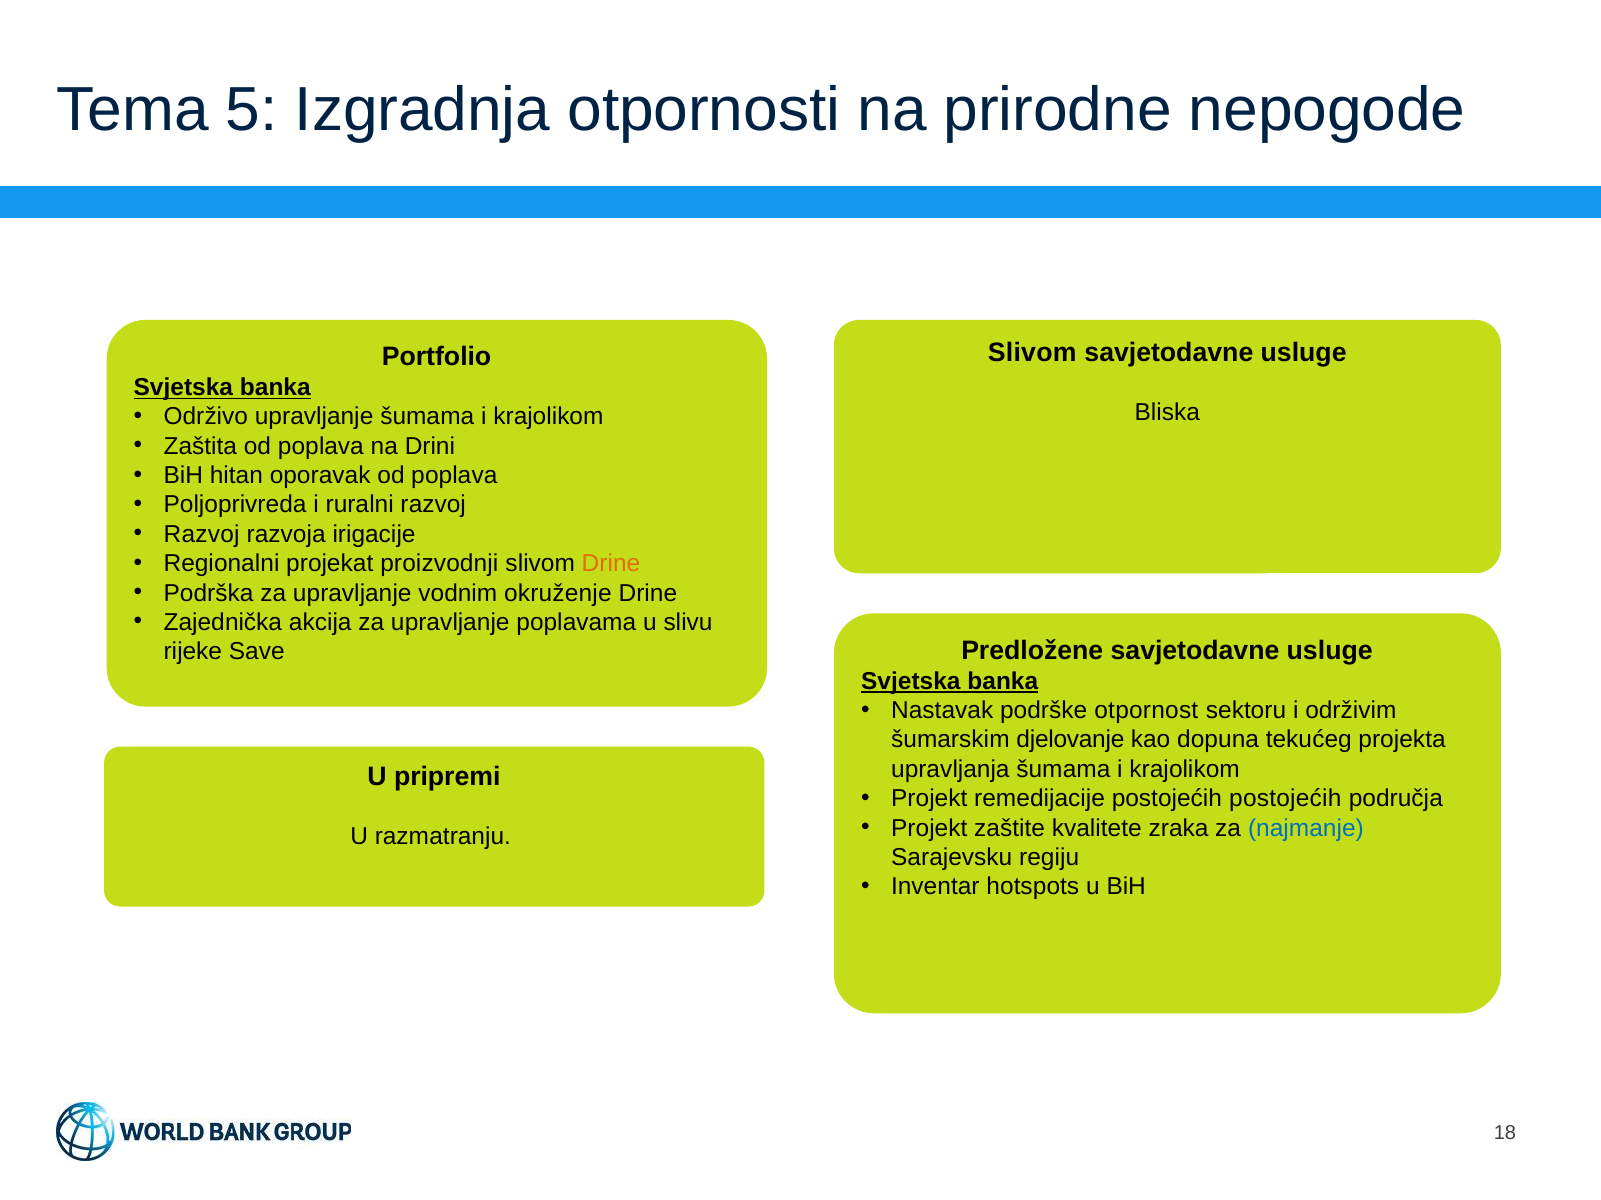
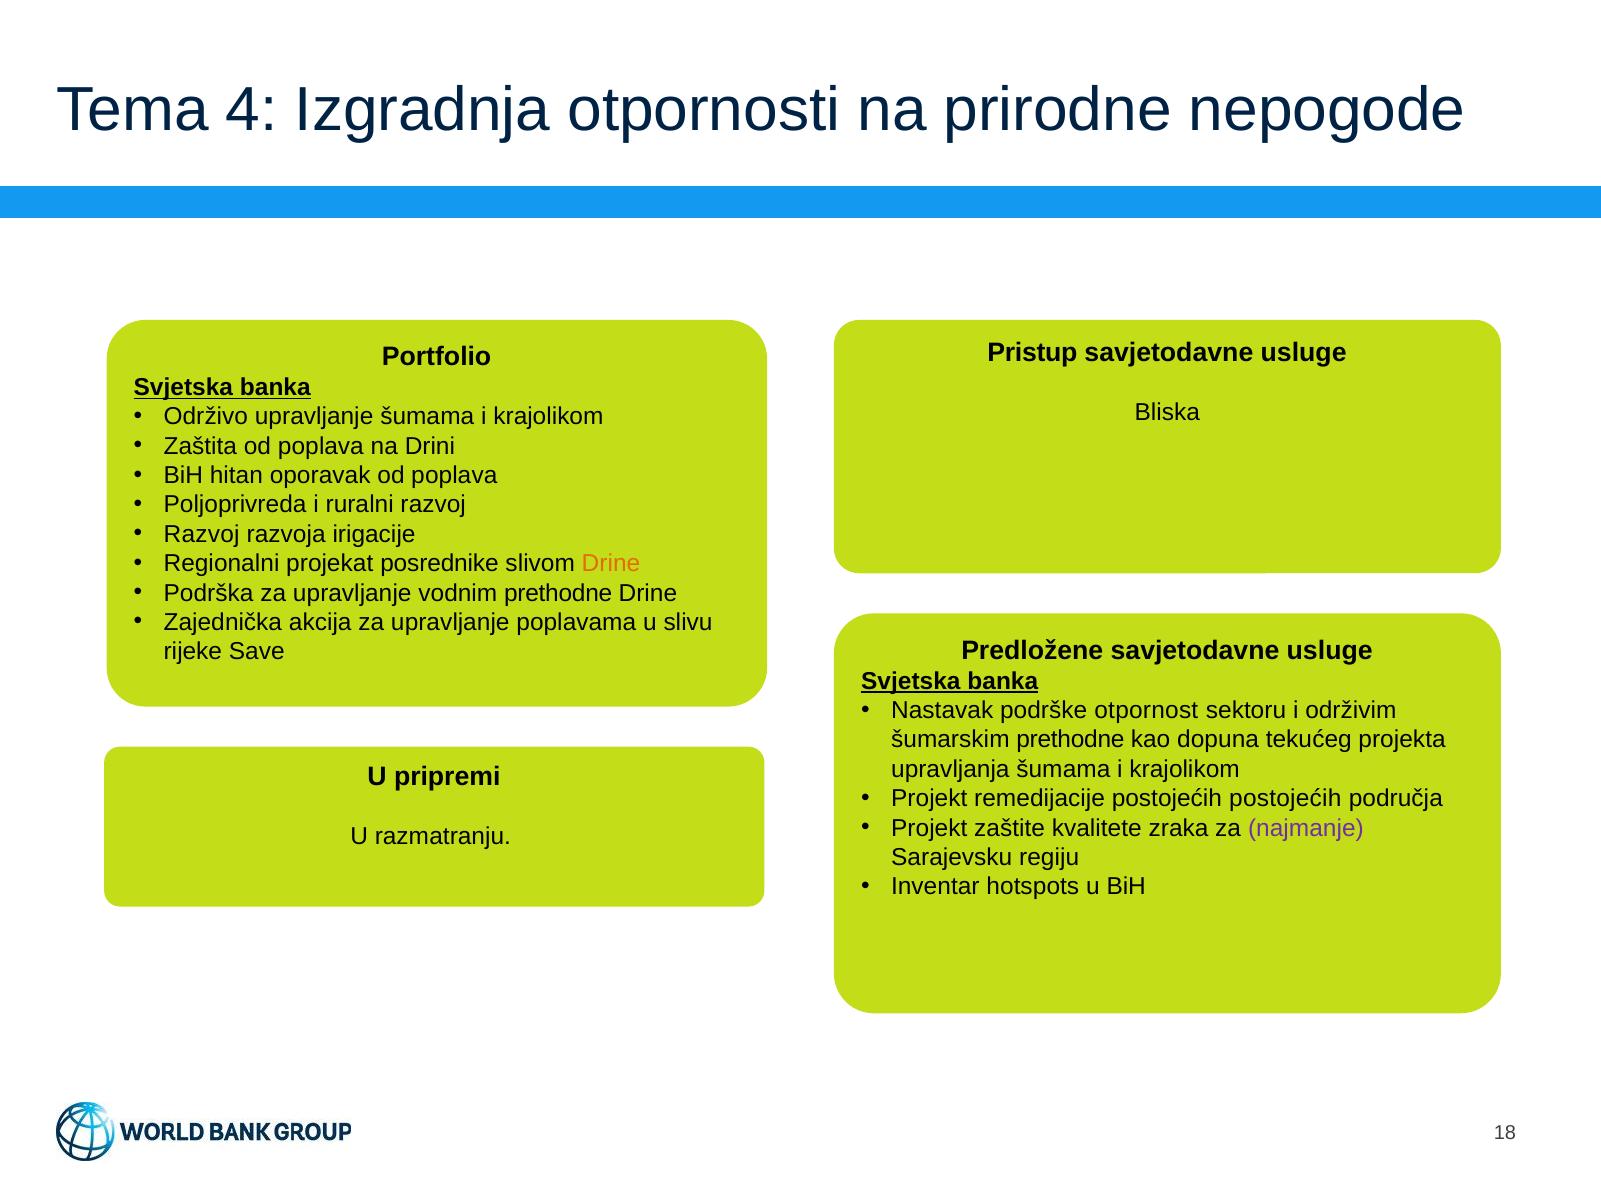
5: 5 -> 4
Slivom at (1032, 353): Slivom -> Pristup
proizvodnji: proizvodnji -> posrednike
vodnim okruženje: okruženje -> prethodne
šumarskim djelovanje: djelovanje -> prethodne
najmanje colour: blue -> purple
